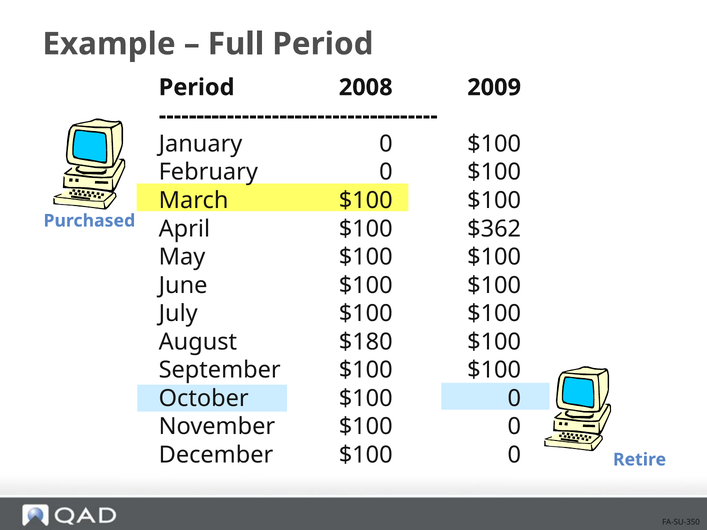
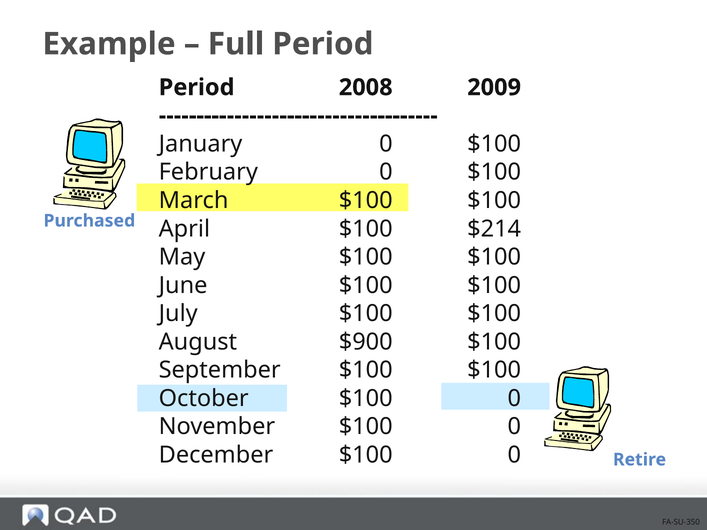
$362: $362 -> $214
$180: $180 -> $900
